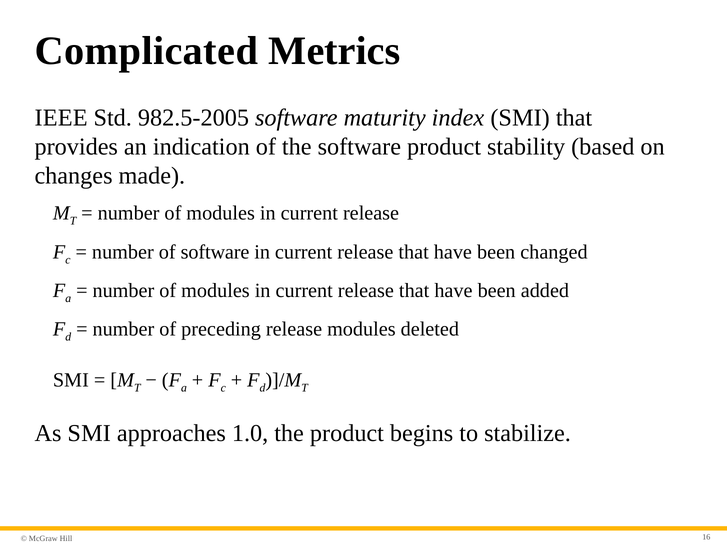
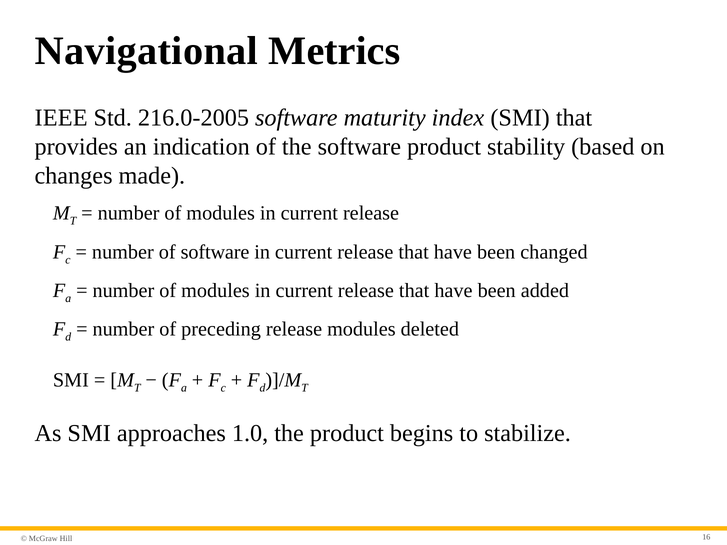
Complicated: Complicated -> Navigational
982.5-2005: 982.5-2005 -> 216.0-2005
